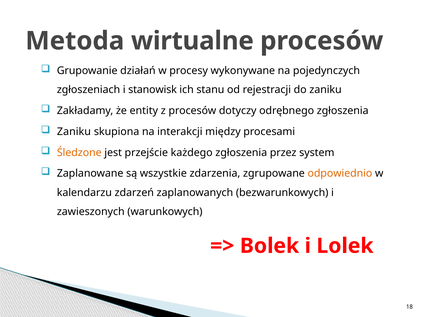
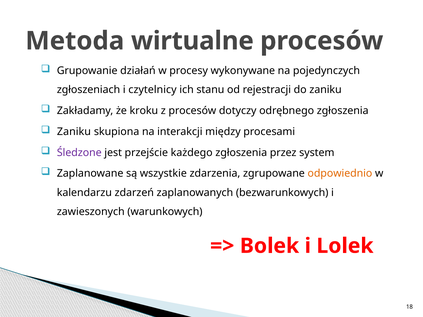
stanowisk: stanowisk -> czytelnicy
entity: entity -> kroku
Śledzone colour: orange -> purple
